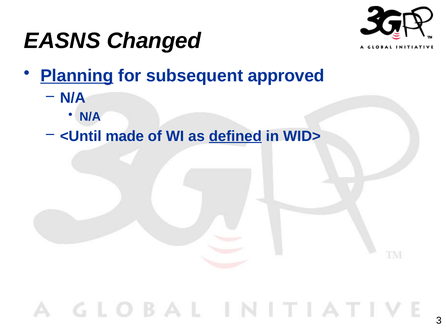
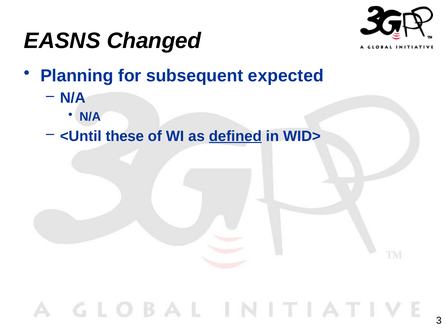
Planning underline: present -> none
approved: approved -> expected
made: made -> these
